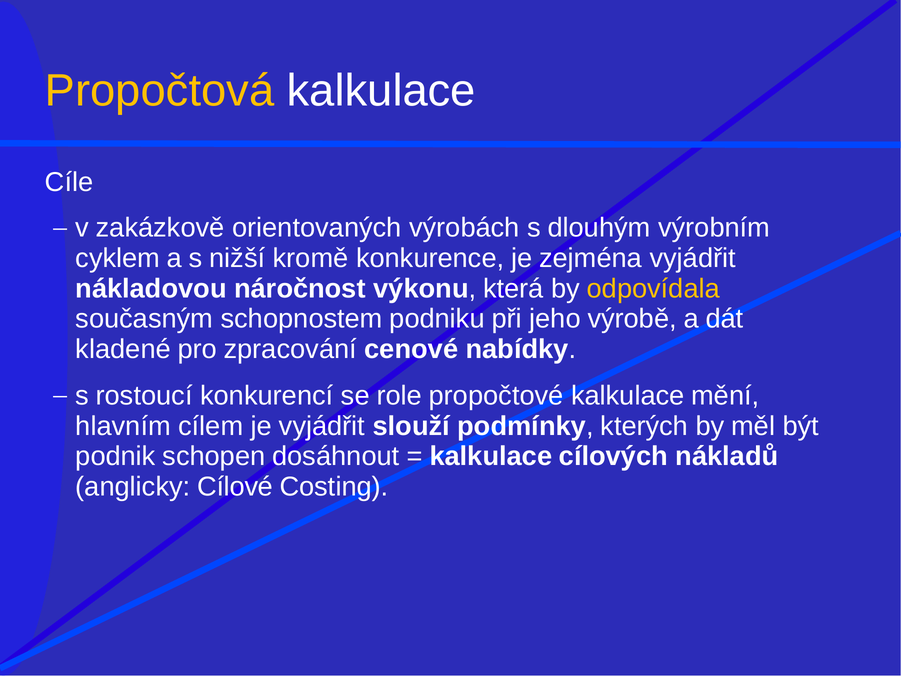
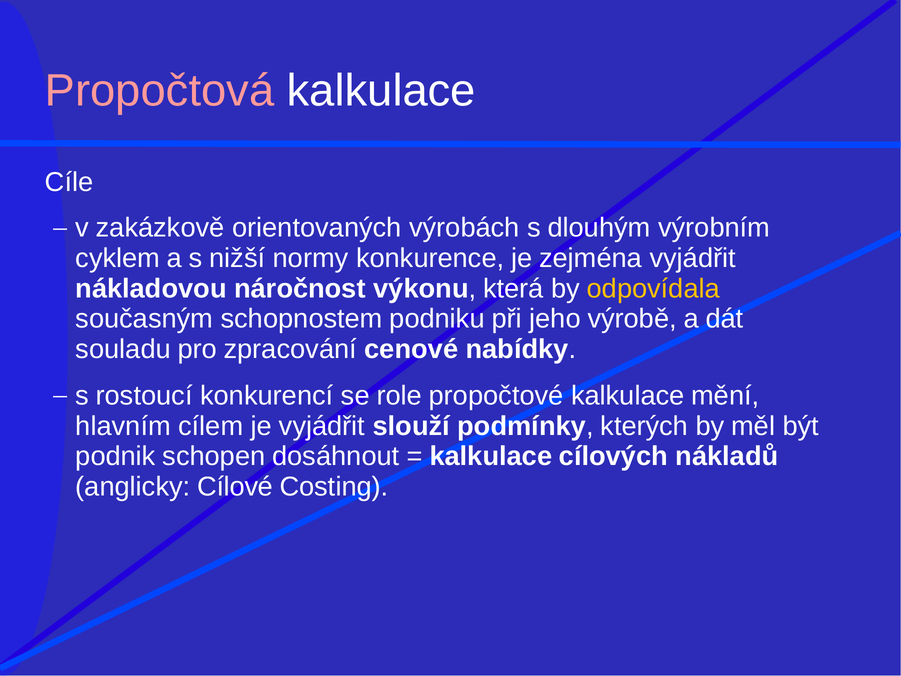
Propočtová colour: yellow -> pink
kromě: kromě -> normy
kladené: kladené -> souladu
